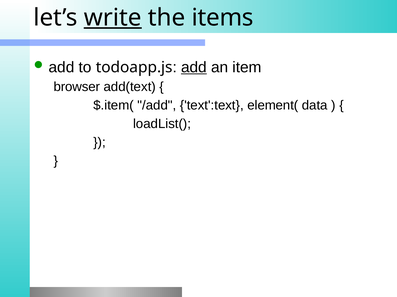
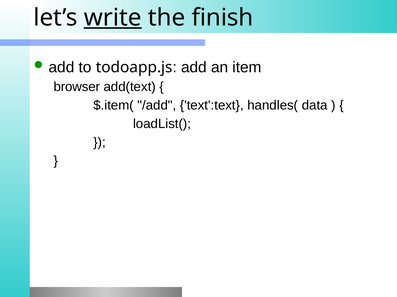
items: items -> finish
add underline: present -> none
element(: element( -> handles(
